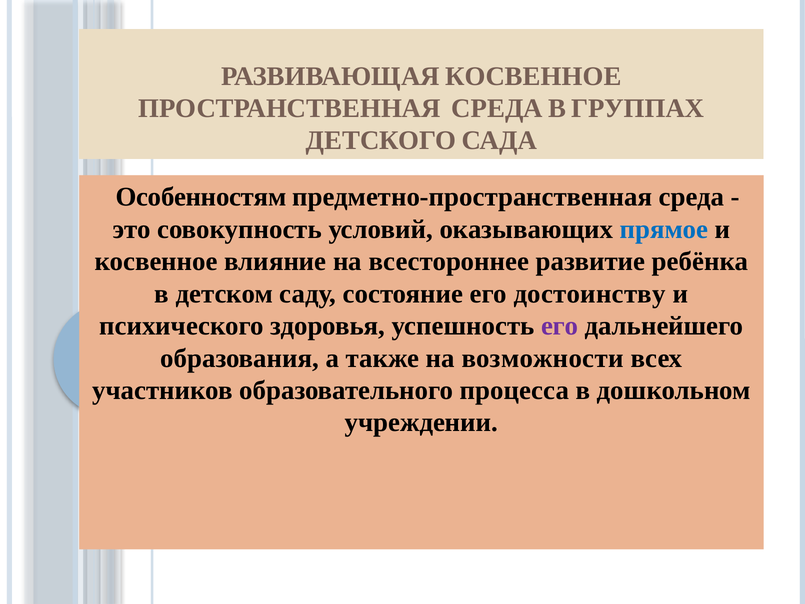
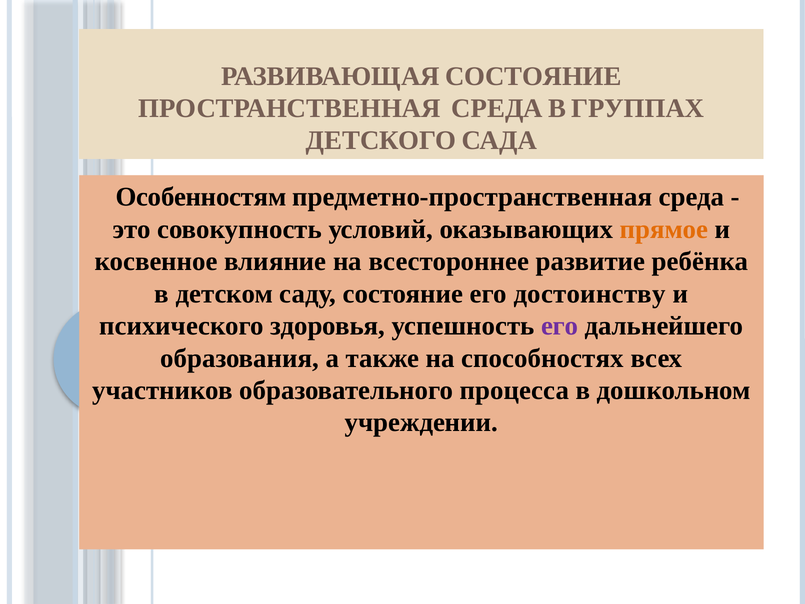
РАЗВИВАЮЩАЯ КОСВЕННОЕ: КОСВЕННОЕ -> СОСТОЯНИЕ
прямое colour: blue -> orange
возможности: возможности -> способностях
